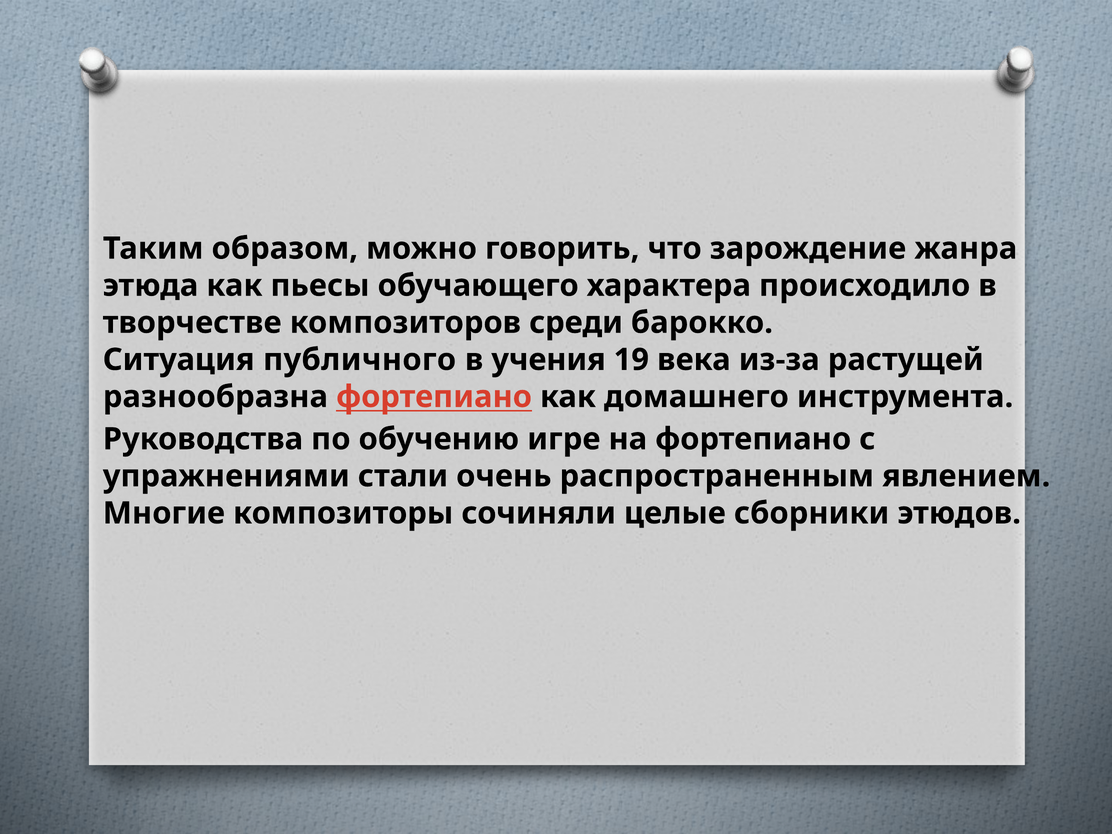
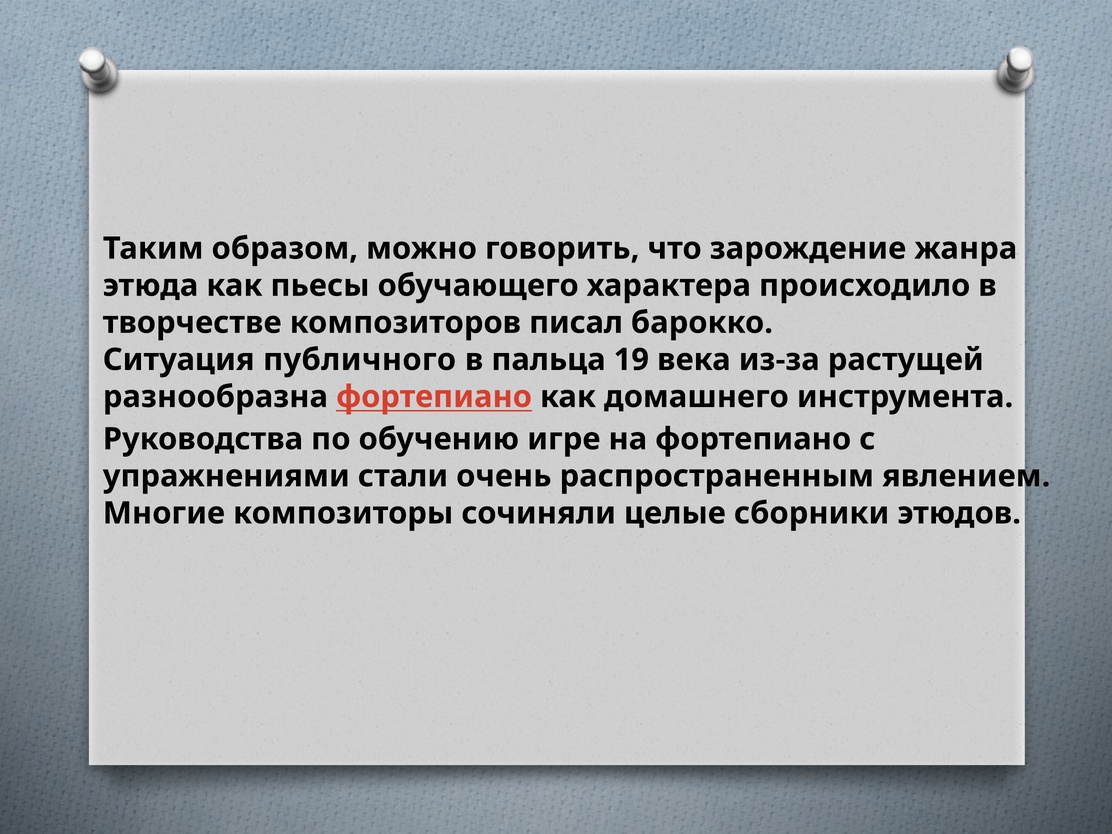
среди: среди -> писал
учения: учения -> пальца
